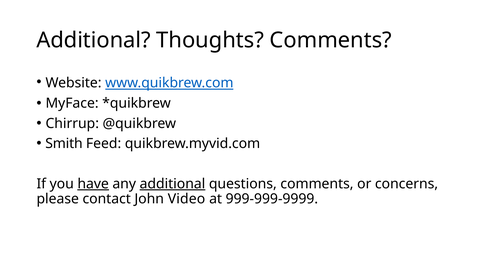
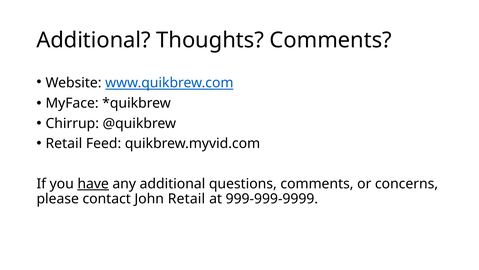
Smith at (64, 143): Smith -> Retail
additional at (172, 183) underline: present -> none
John Video: Video -> Retail
